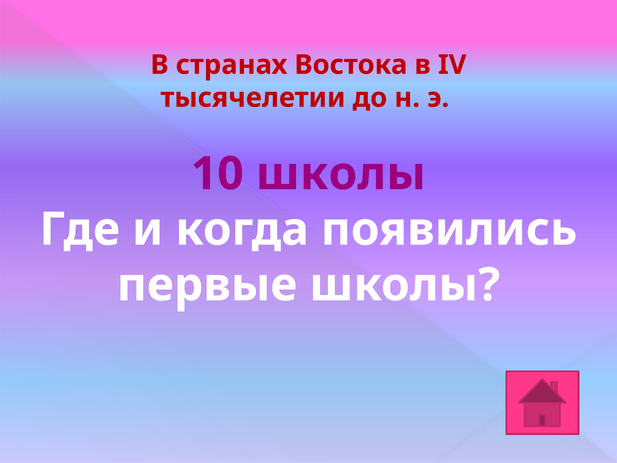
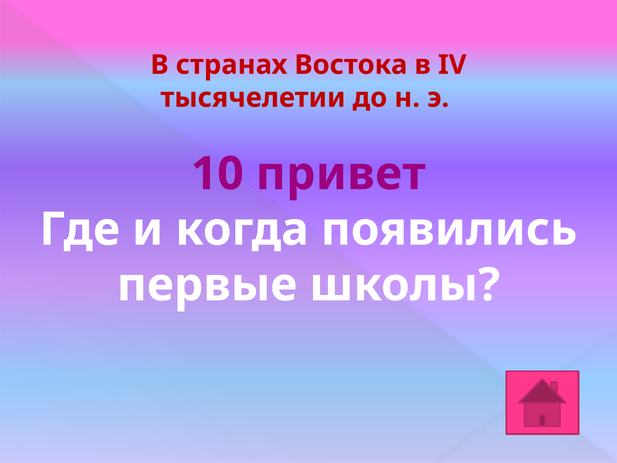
10 школы: школы -> привет
